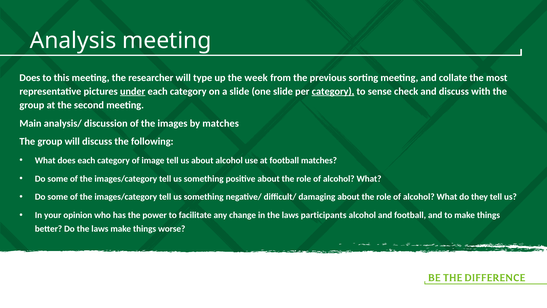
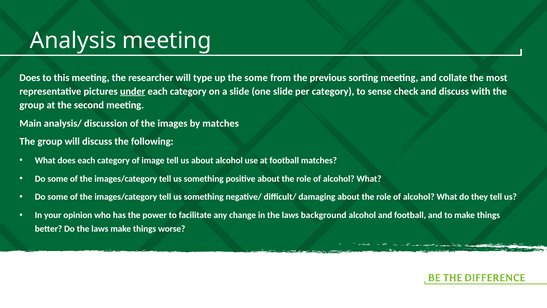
the week: week -> some
category at (333, 91) underline: present -> none
participants: participants -> background
